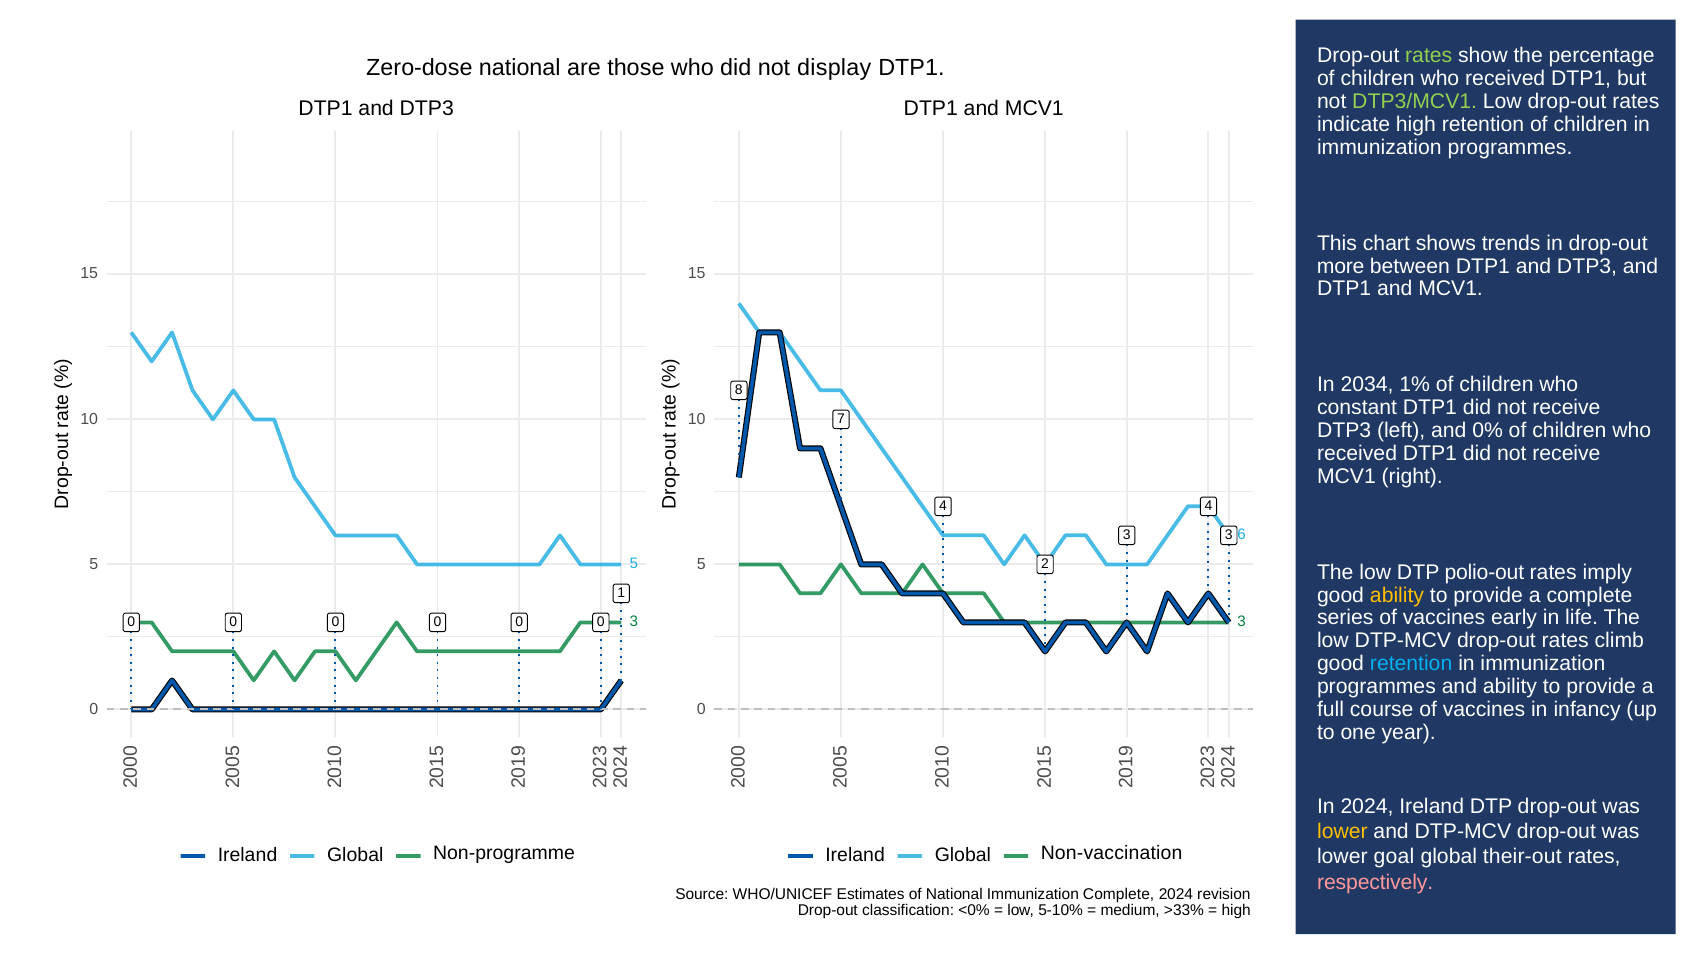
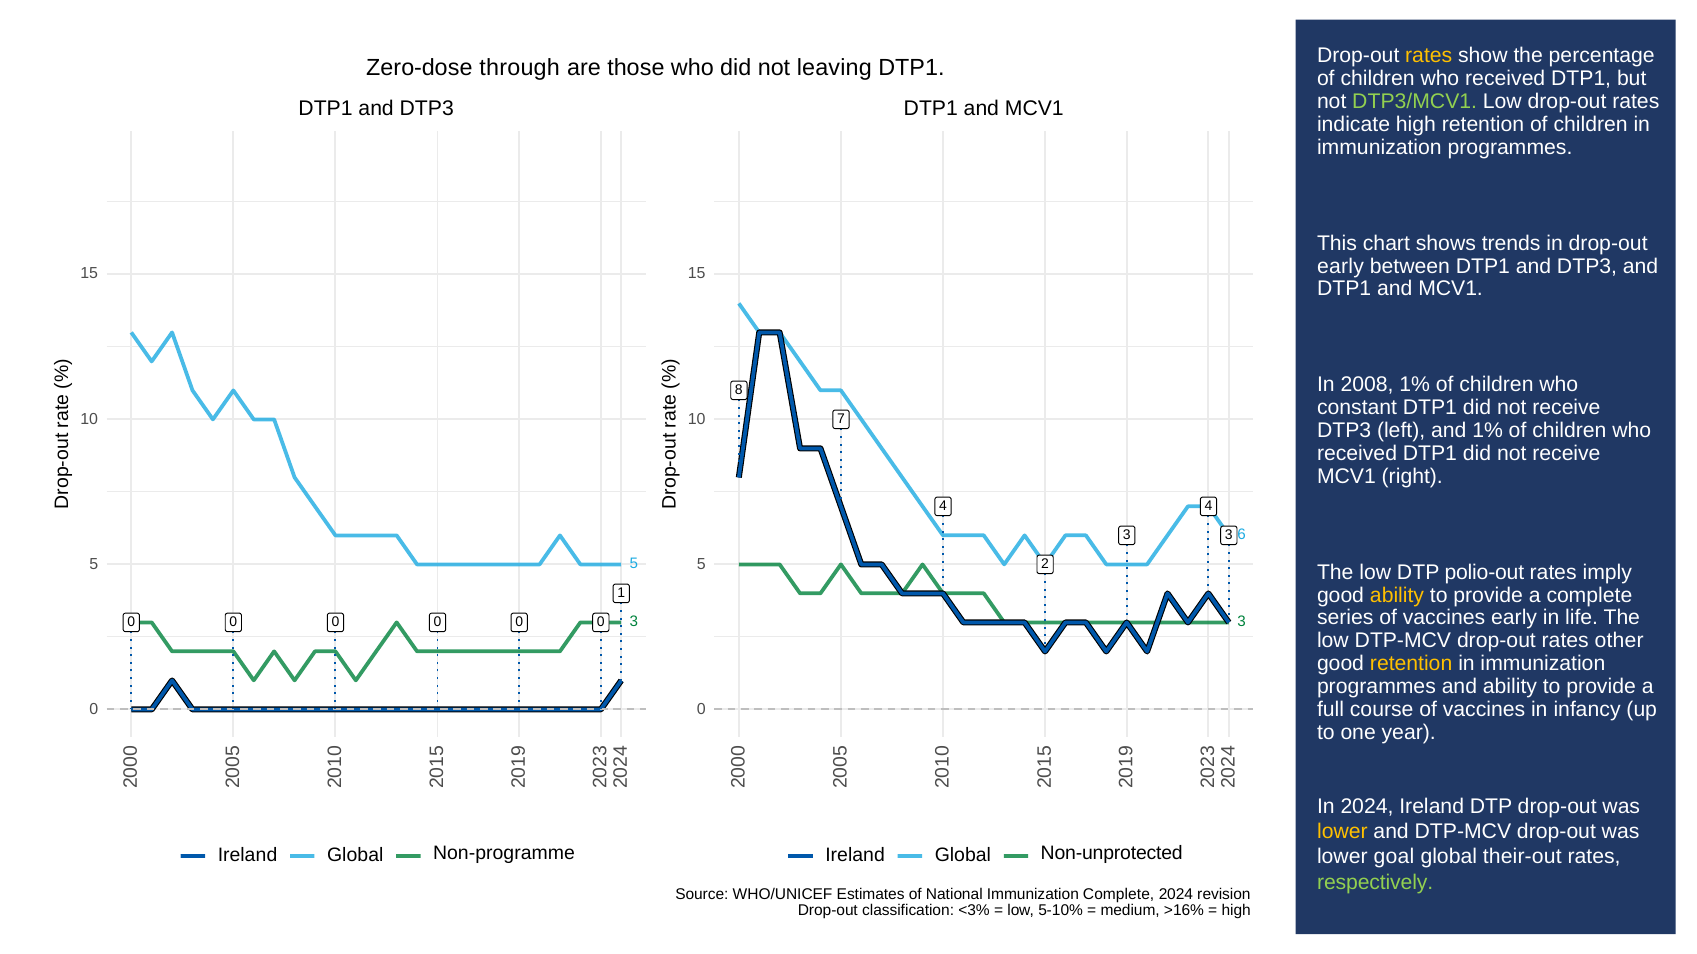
rates at (1429, 56) colour: light green -> yellow
Zero-dose national: national -> through
display: display -> leaving
more at (1341, 266): more -> early
2034: 2034 -> 2008
and 0%: 0% -> 1%
climb: climb -> other
retention at (1411, 664) colour: light blue -> yellow
Non-vaccination: Non-vaccination -> Non-unprotected
respectively colour: pink -> light green
<0%: <0% -> <3%
>33%: >33% -> >16%
